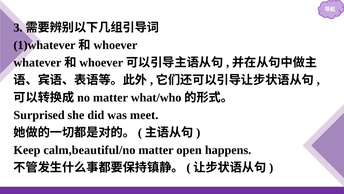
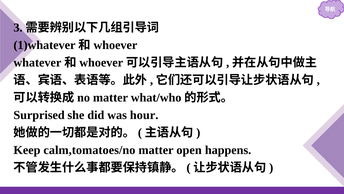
meet: meet -> hour
calm,beautiful/no: calm,beautiful/no -> calm,tomatoes/no
